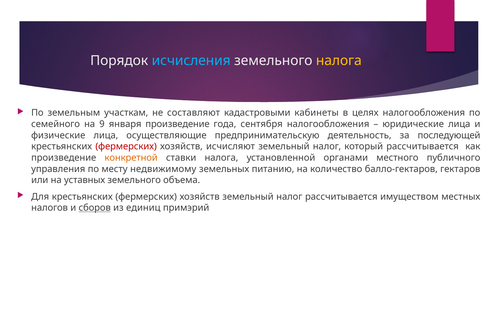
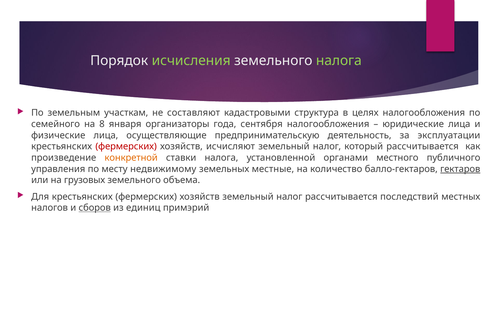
исчисления colour: light blue -> light green
налога at (339, 61) colour: yellow -> light green
кабинеты: кабинеты -> структура
9: 9 -> 8
января произведение: произведение -> организаторы
последующей: последующей -> эксплуатации
питанию: питанию -> местные
гектаров underline: none -> present
уставных: уставных -> грузовых
имуществом: имуществом -> последствий
